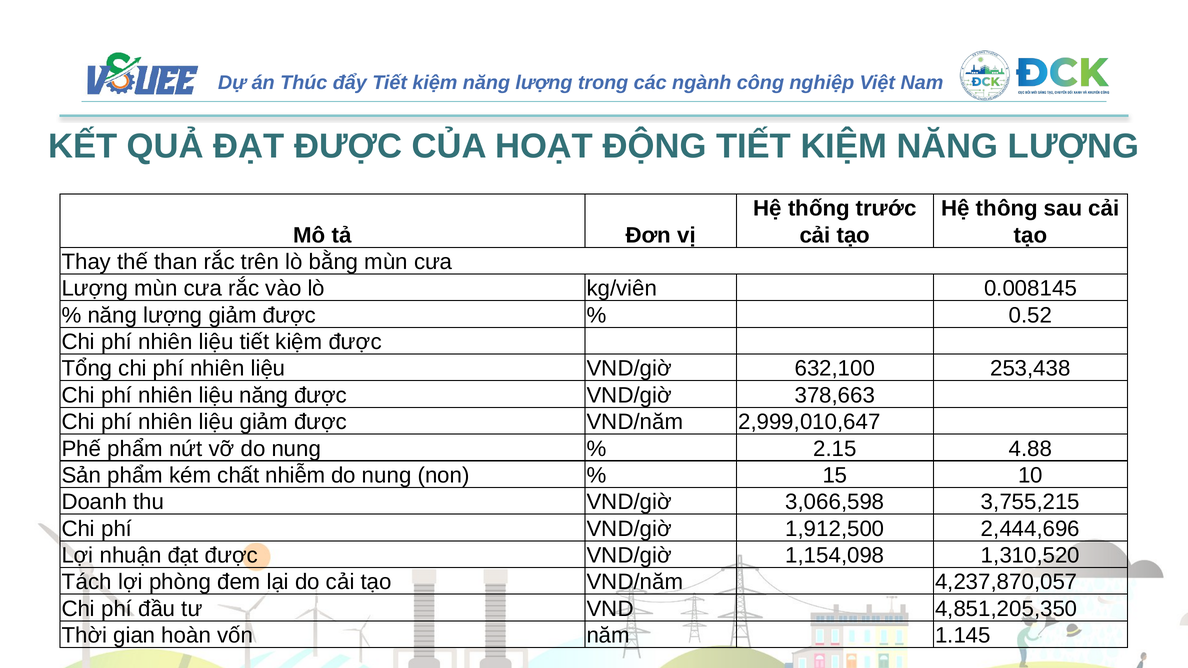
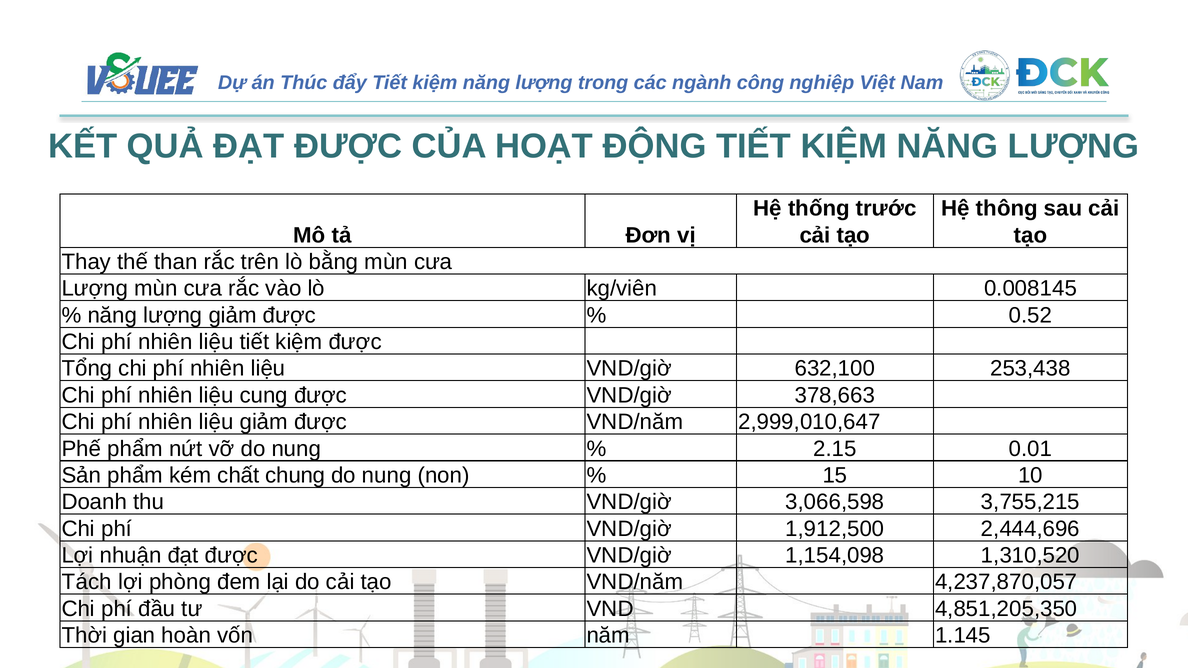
liệu năng: năng -> cung
4.88: 4.88 -> 0.01
nhiễm: nhiễm -> chung
